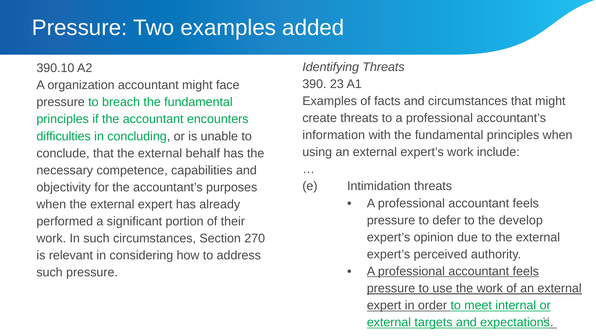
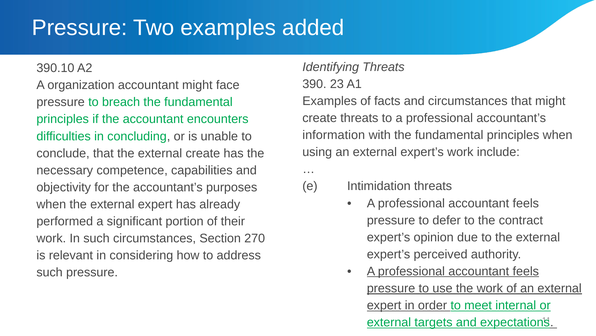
external behalf: behalf -> create
develop: develop -> contract
